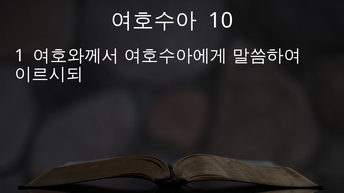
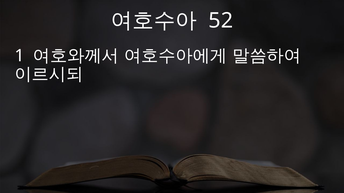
10: 10 -> 52
